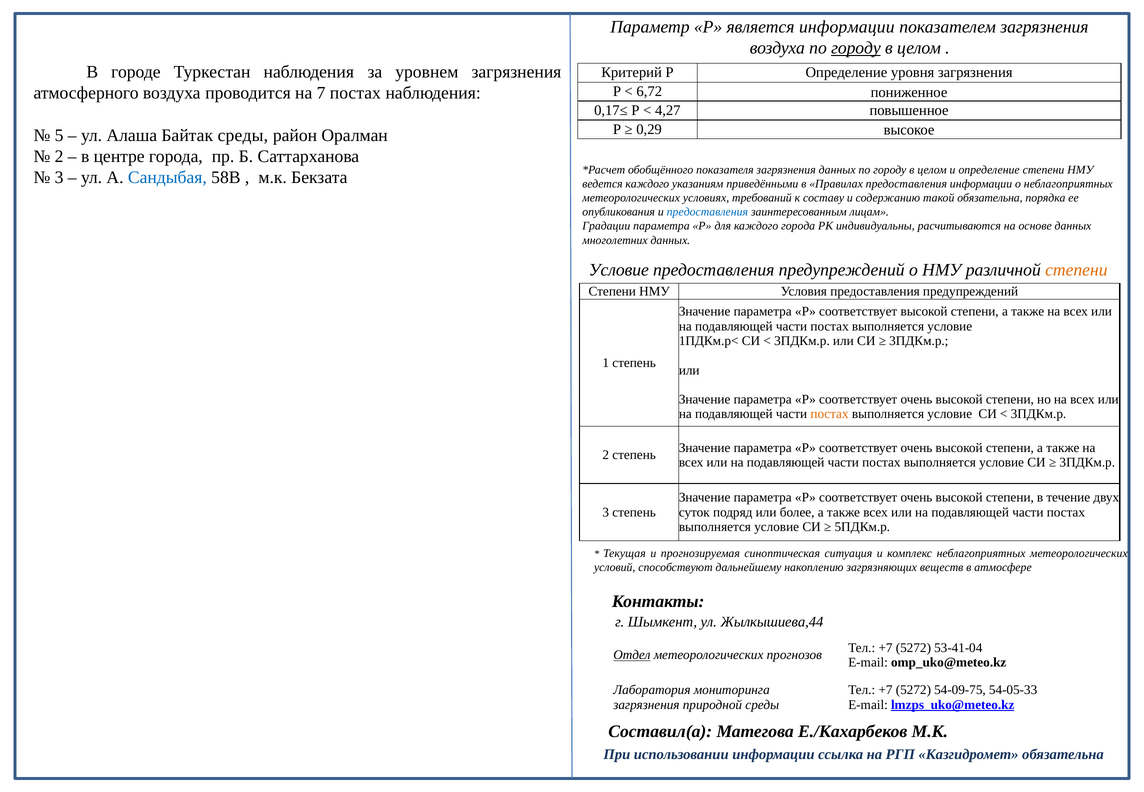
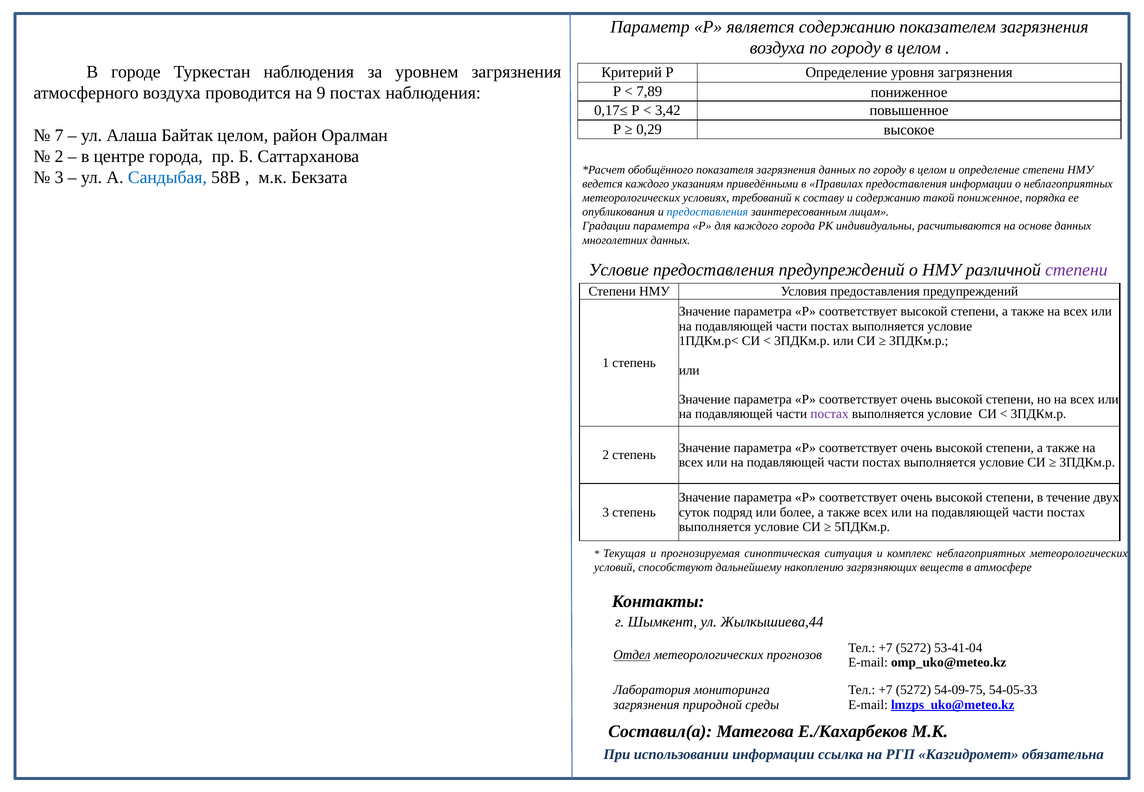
является информации: информации -> содержанию
городу at (856, 48) underline: present -> none
6,72: 6,72 -> 7,89
7: 7 -> 9
4,27: 4,27 -> 3,42
5: 5 -> 7
Байтак среды: среды -> целом
такой обязательна: обязательна -> пониженное
степени at (1076, 270) colour: orange -> purple
постах at (830, 414) colour: orange -> purple
